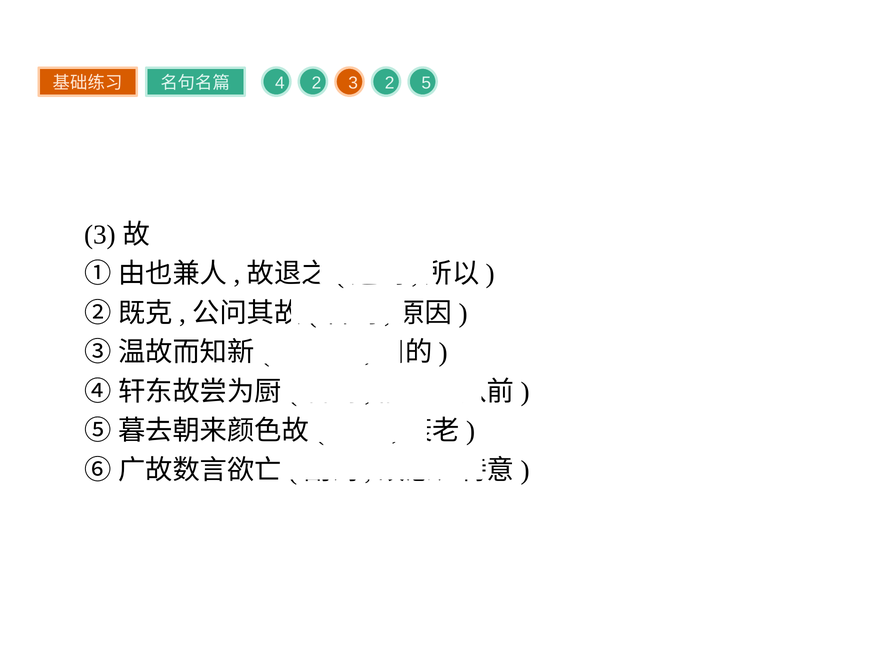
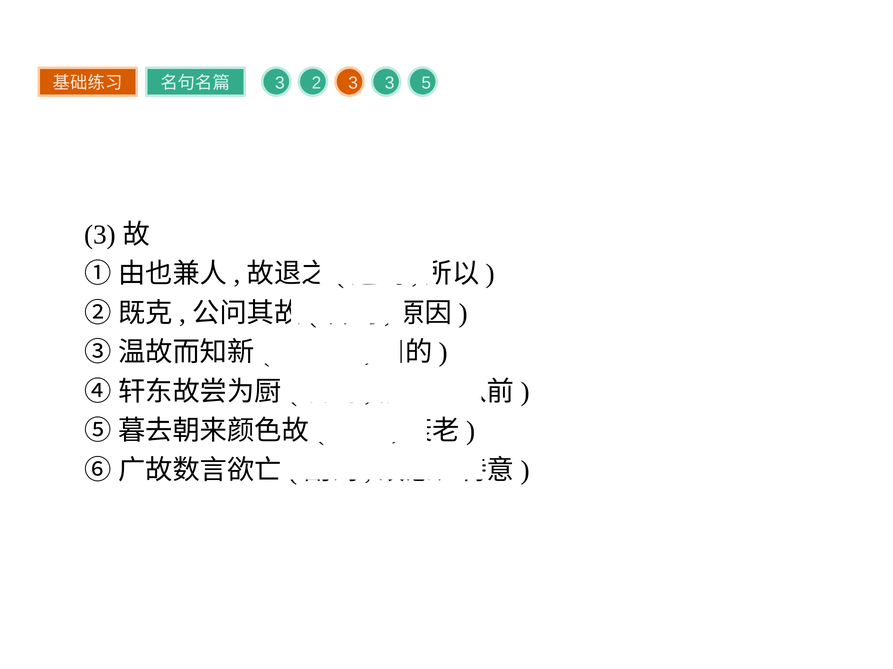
4 at (280, 83): 4 -> 3
3 2: 2 -> 3
